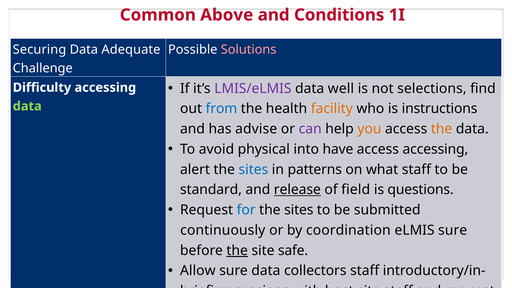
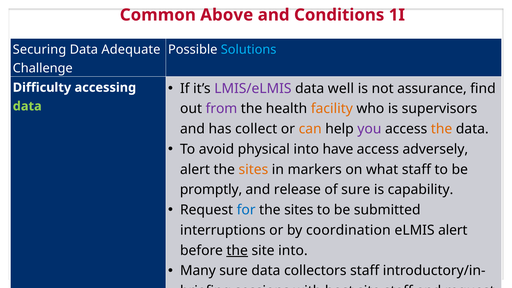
Solutions colour: pink -> light blue
selections: selections -> assurance
from colour: blue -> purple
instructions: instructions -> supervisors
advise: advise -> collect
can colour: purple -> orange
you colour: orange -> purple
access accessing: accessing -> adversely
sites at (253, 169) colour: blue -> orange
patterns: patterns -> markers
standard: standard -> promptly
release underline: present -> none
of field: field -> sure
questions: questions -> capability
continuously: continuously -> interruptions
eLMIS sure: sure -> alert
site safe: safe -> into
Allow: Allow -> Many
